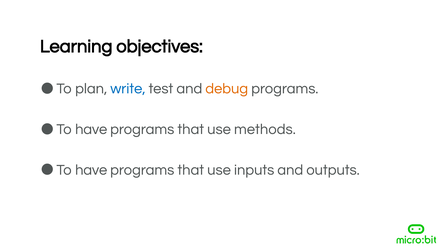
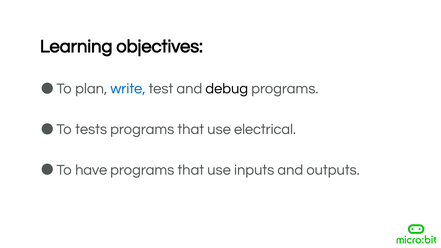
debug colour: orange -> black
have at (91, 129): have -> tests
methods: methods -> electrical
